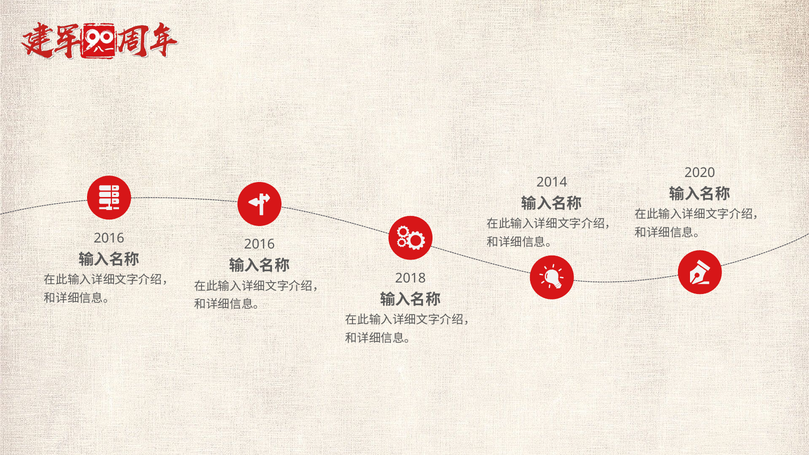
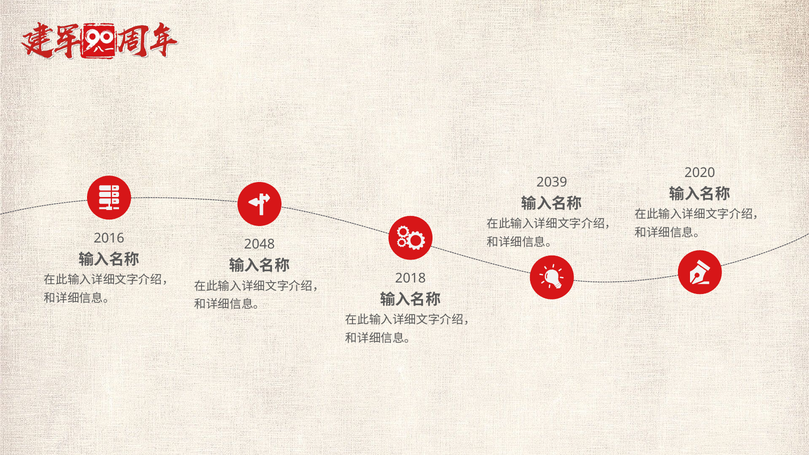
2014: 2014 -> 2039
2016 at (259, 245): 2016 -> 2048
